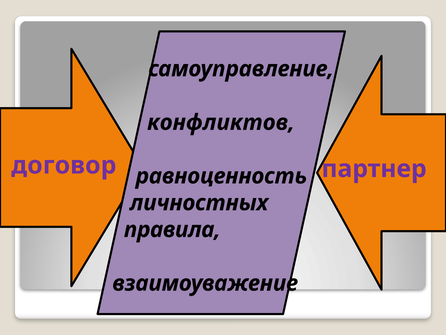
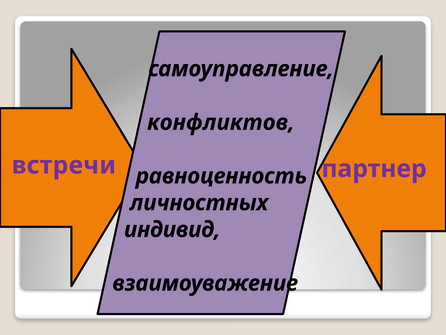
договор: договор -> встречи
правила: правила -> индивид
